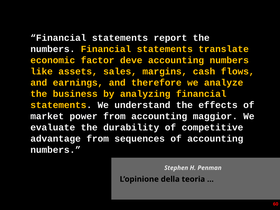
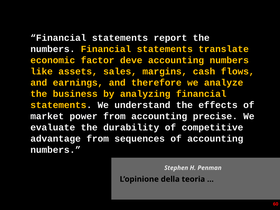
maggior: maggior -> precise
